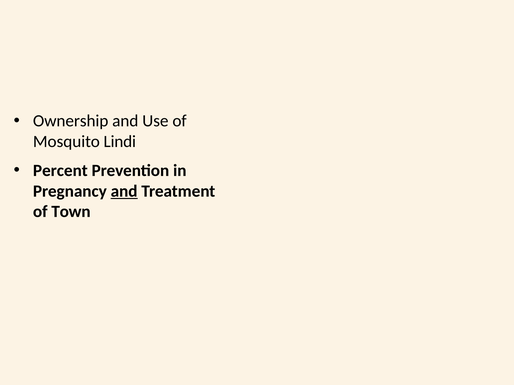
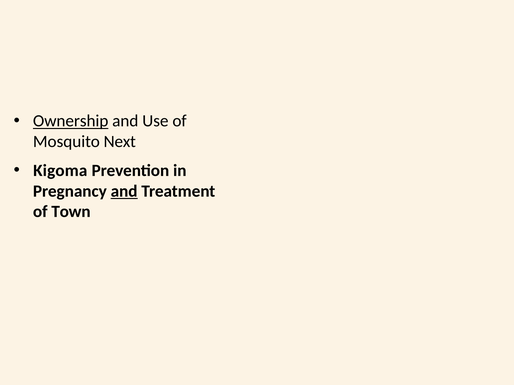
Ownership underline: none -> present
Lindi: Lindi -> Next
Percent: Percent -> Kigoma
